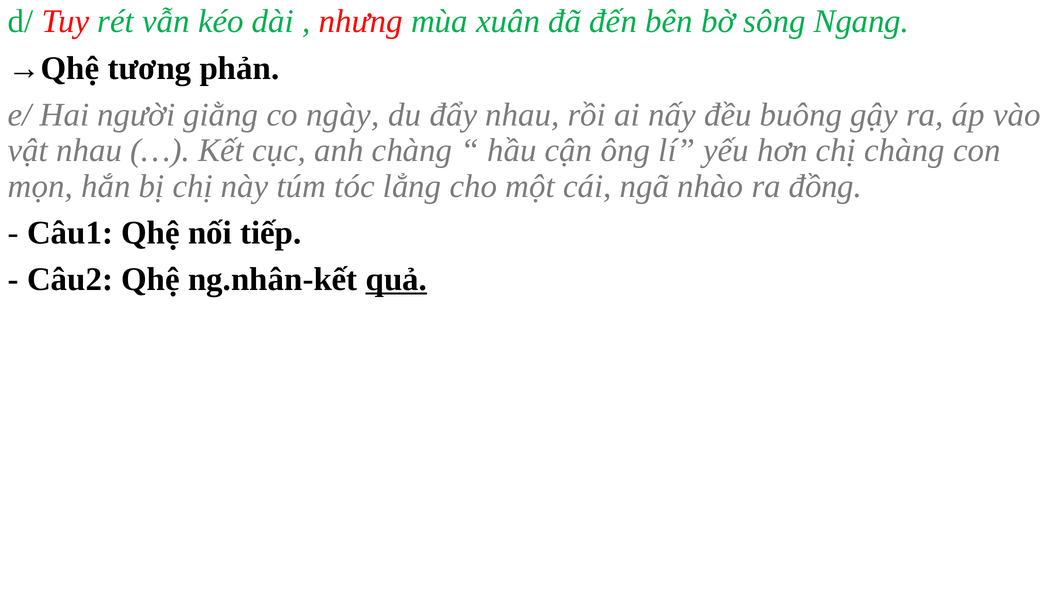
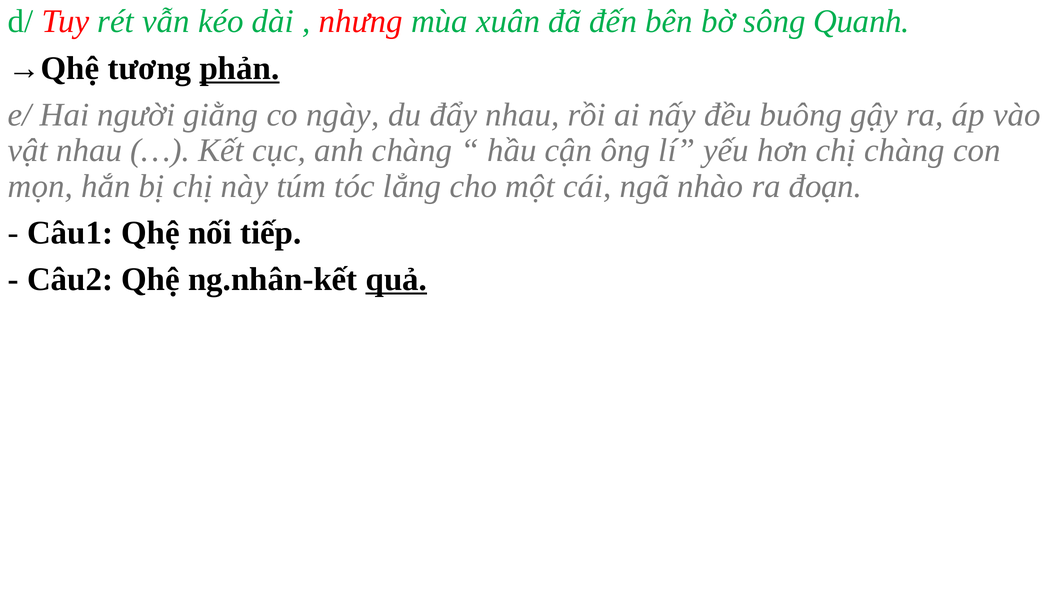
Ngang: Ngang -> Quanh
phản underline: none -> present
đồng: đồng -> đoạn
